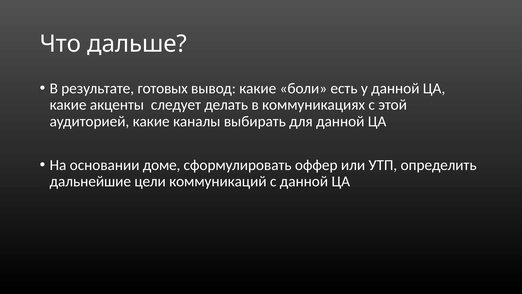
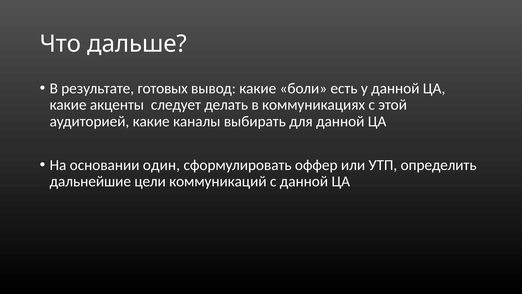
доме: доме -> один
